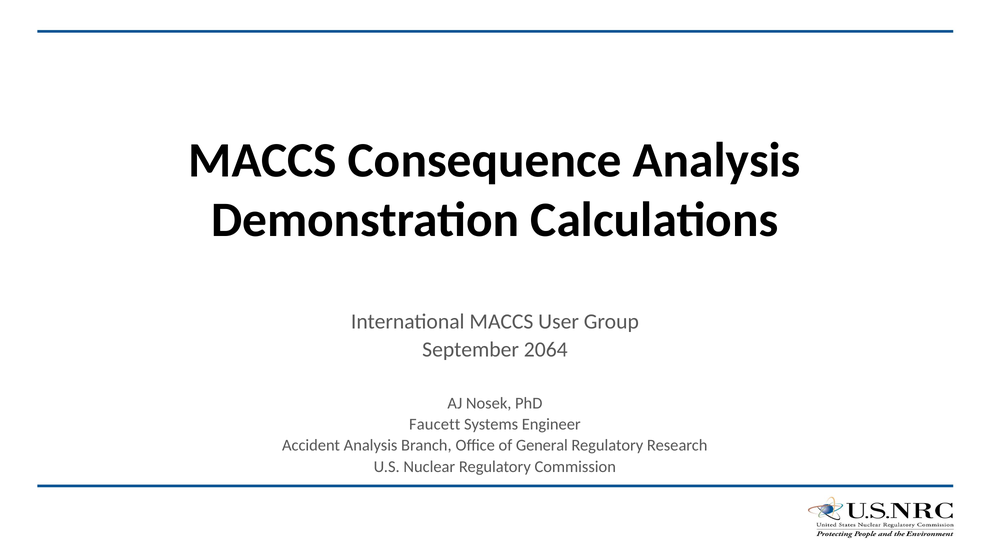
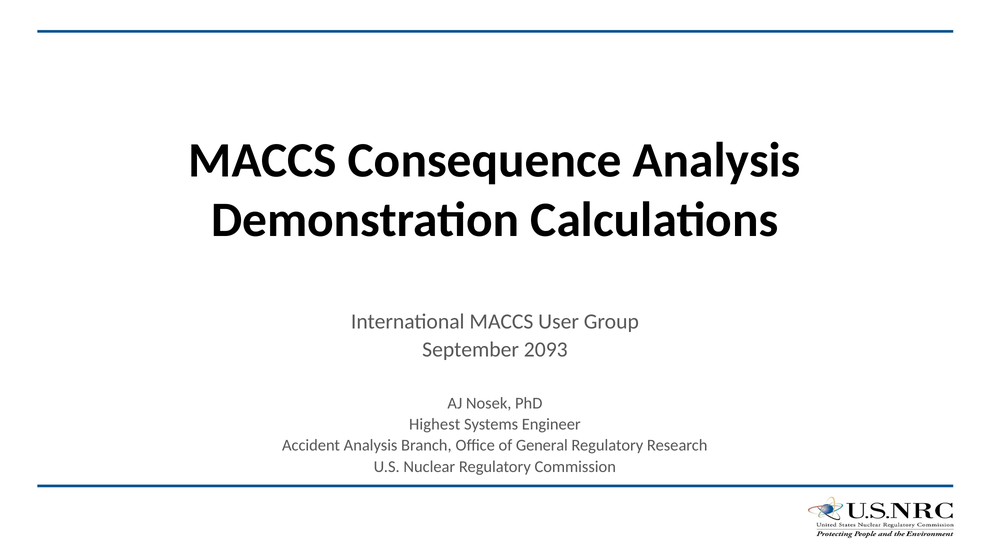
2064: 2064 -> 2093
Faucett: Faucett -> Highest
